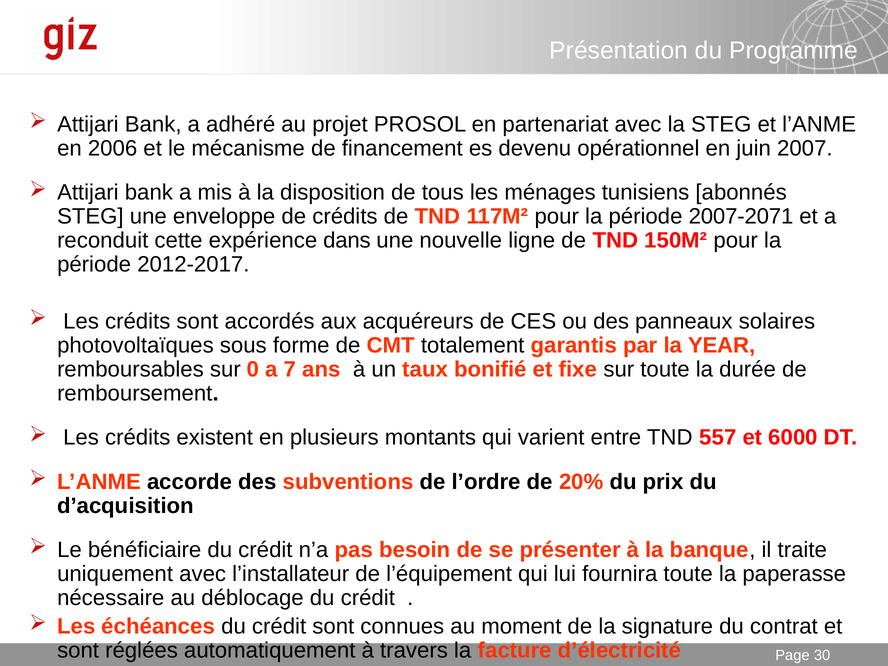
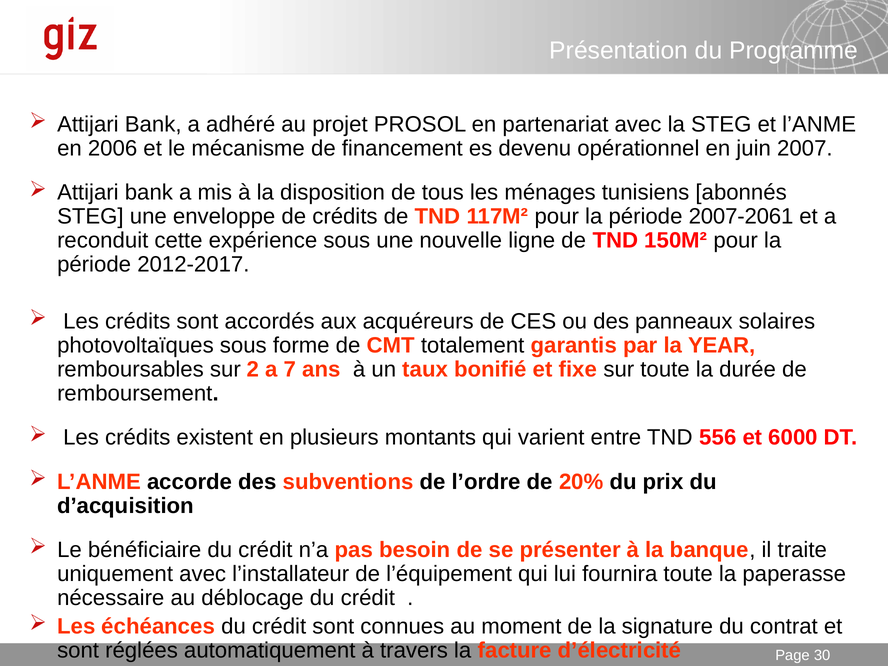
2007-2071: 2007-2071 -> 2007-2061
expérience dans: dans -> sous
0: 0 -> 2
557: 557 -> 556
